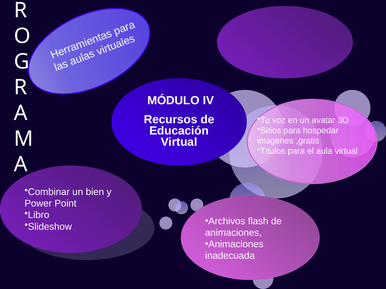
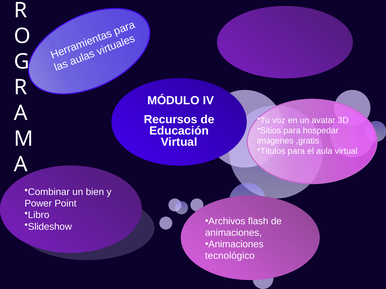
inadecuada: inadecuada -> tecnológico
